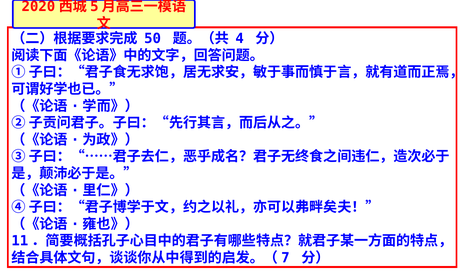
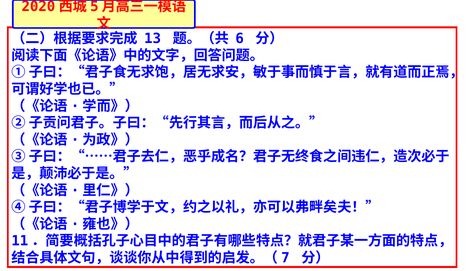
50: 50 -> 13
4: 4 -> 6
